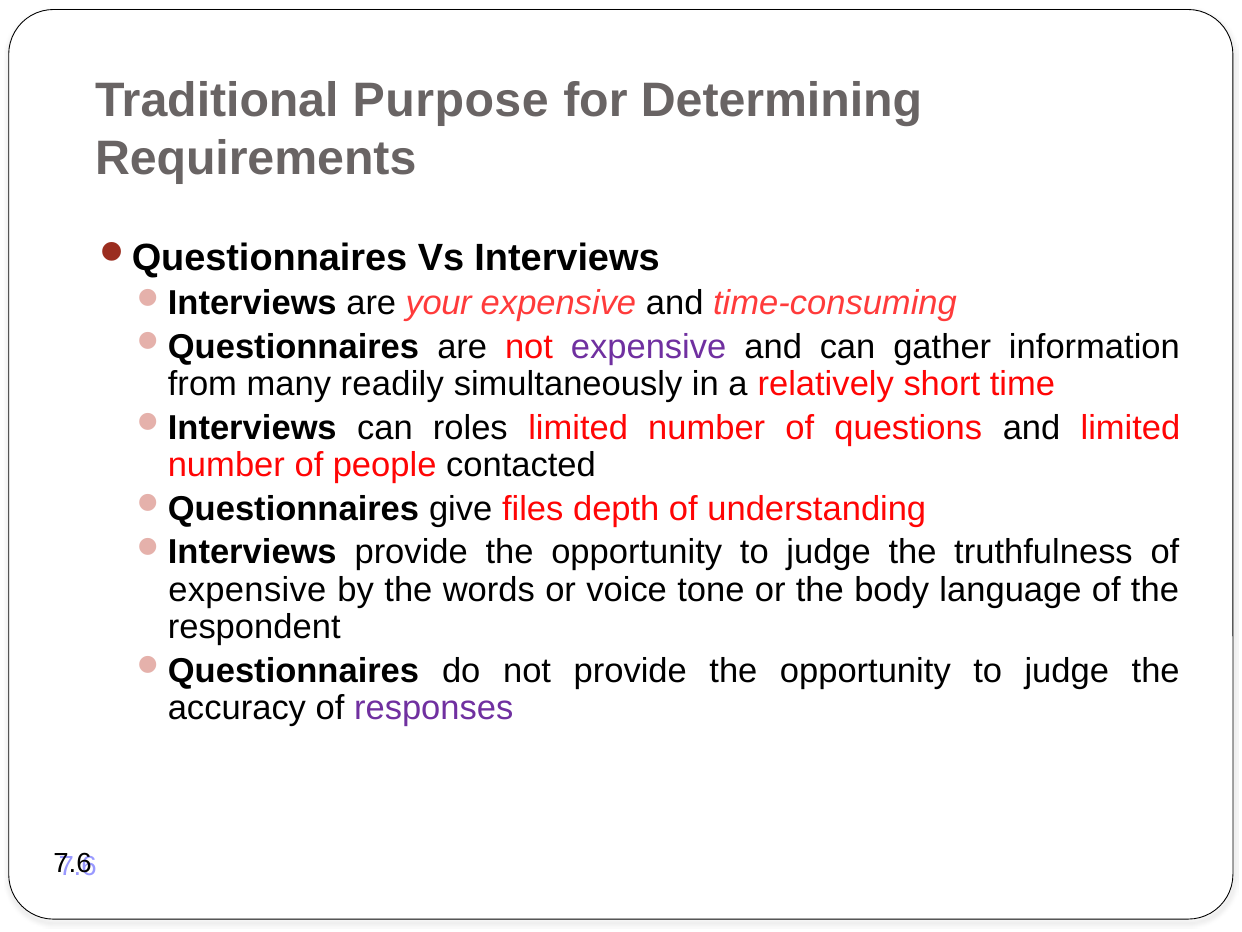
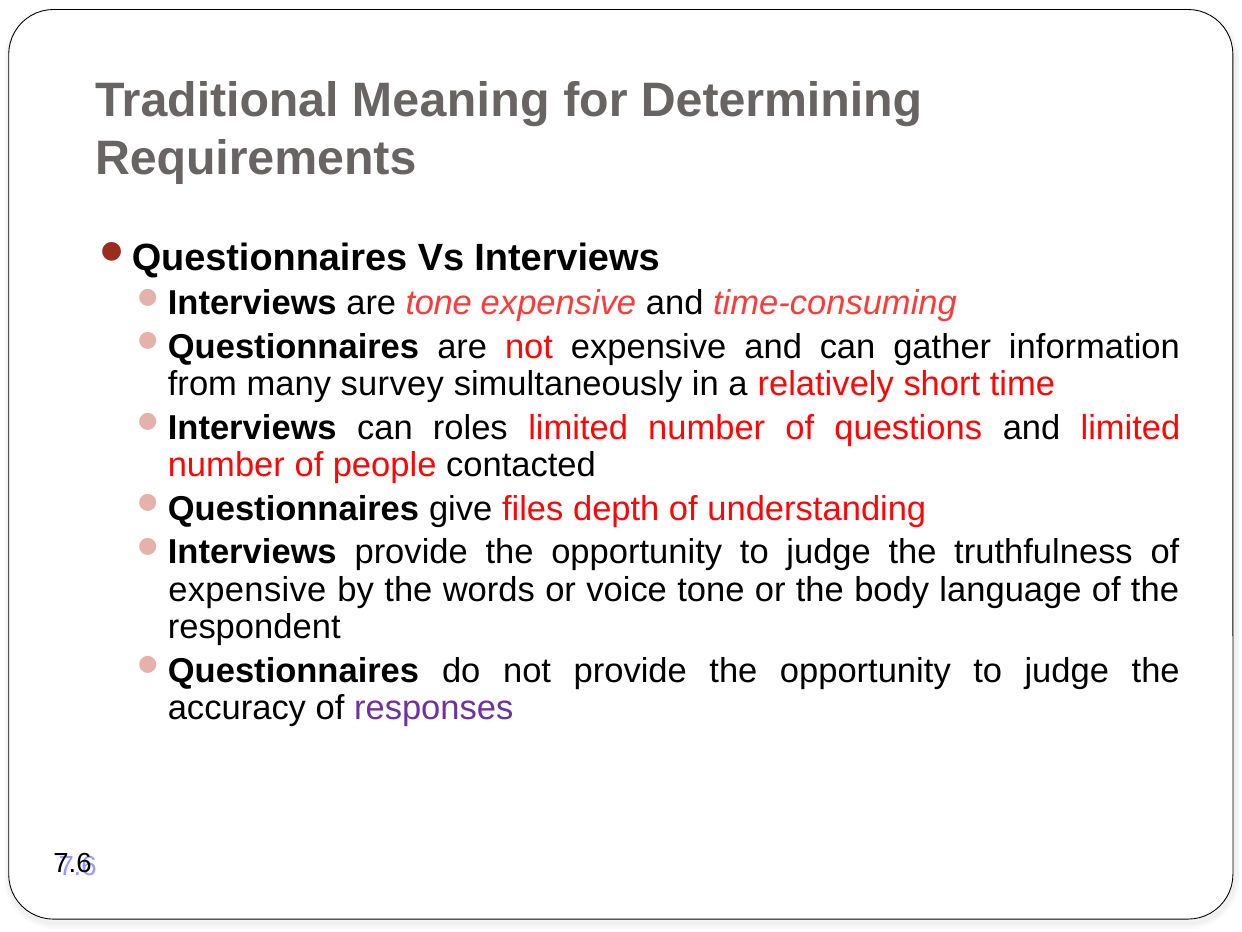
Purpose: Purpose -> Meaning
are your: your -> tone
expensive at (649, 347) colour: purple -> black
readily: readily -> survey
